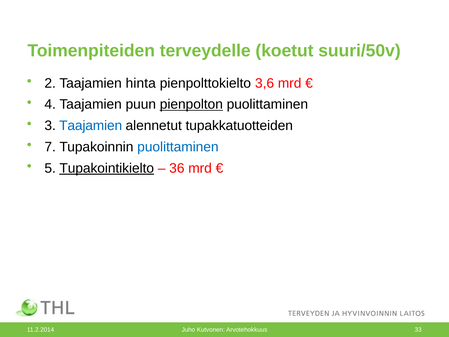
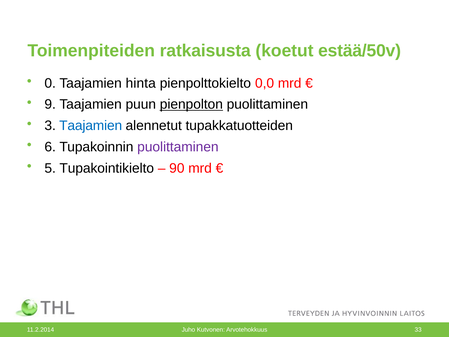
terveydelle: terveydelle -> ratkaisusta
suuri/50v: suuri/50v -> estää/50v
2: 2 -> 0
3,6: 3,6 -> 0,0
4: 4 -> 9
7: 7 -> 6
puolittaminen at (178, 147) colour: blue -> purple
Tupakointikielto underline: present -> none
36: 36 -> 90
